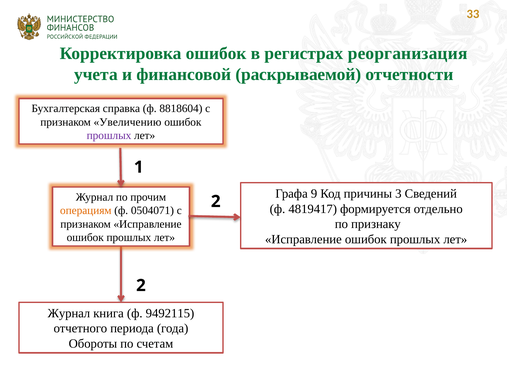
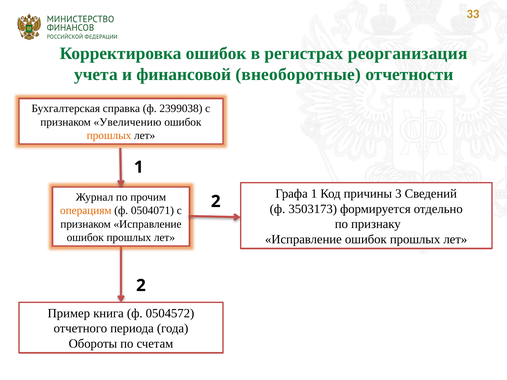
раскрываемой: раскрываемой -> внеоборотные
8818604: 8818604 -> 2399038
прошлых at (109, 136) colour: purple -> orange
Графа 9: 9 -> 1
4819417: 4819417 -> 3503173
Журнал at (69, 313): Журнал -> Пример
9492115: 9492115 -> 0504572
